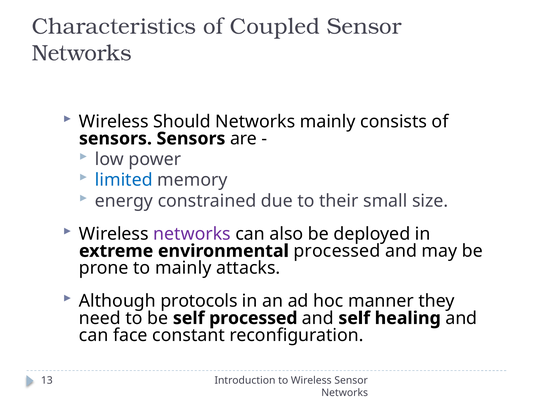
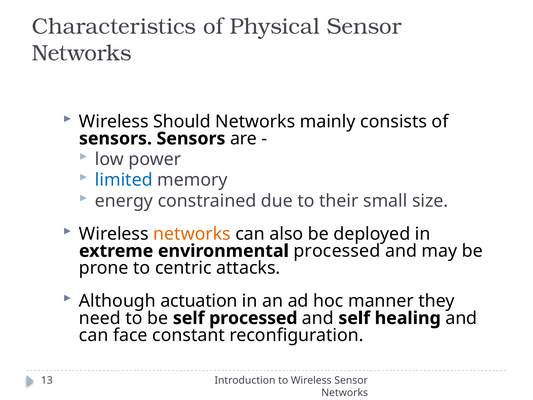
Coupled: Coupled -> Physical
networks at (192, 234) colour: purple -> orange
to mainly: mainly -> centric
protocols: protocols -> actuation
